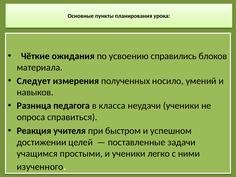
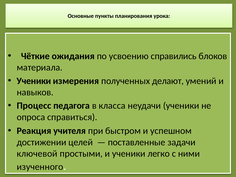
Следует at (34, 81): Следует -> Ученики
носило: носило -> делают
Разница: Разница -> Процесс
учащимся: учащимся -> ключевой
